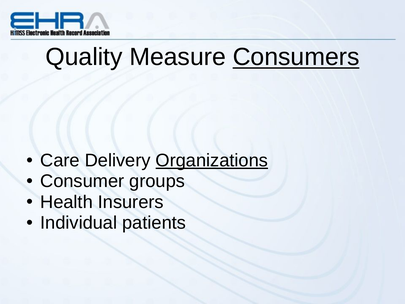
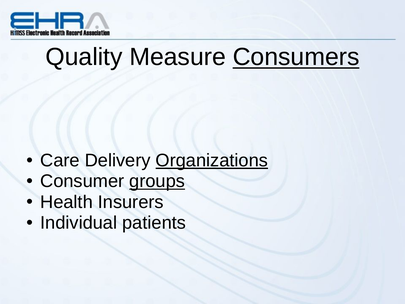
groups underline: none -> present
